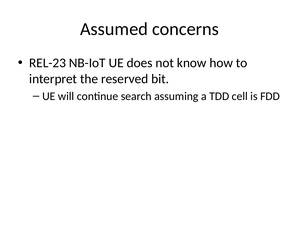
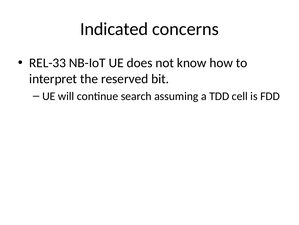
Assumed: Assumed -> Indicated
REL-23: REL-23 -> REL-33
